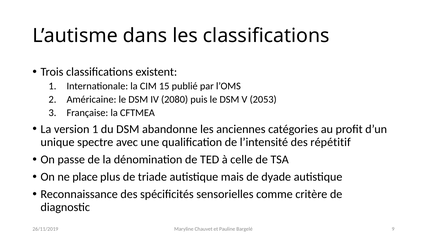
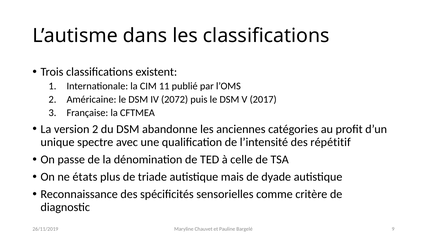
15: 15 -> 11
2080: 2080 -> 2072
2053: 2053 -> 2017
version 1: 1 -> 2
place: place -> états
